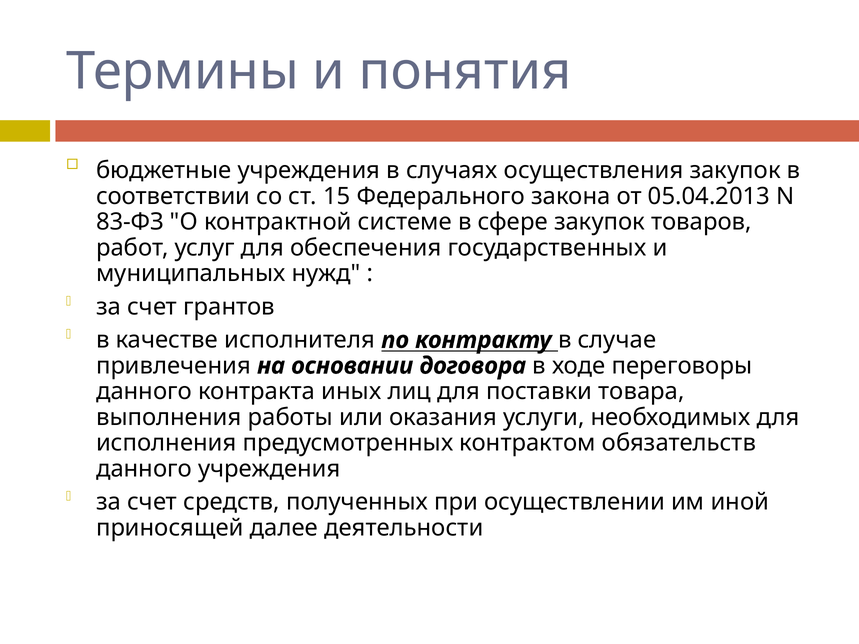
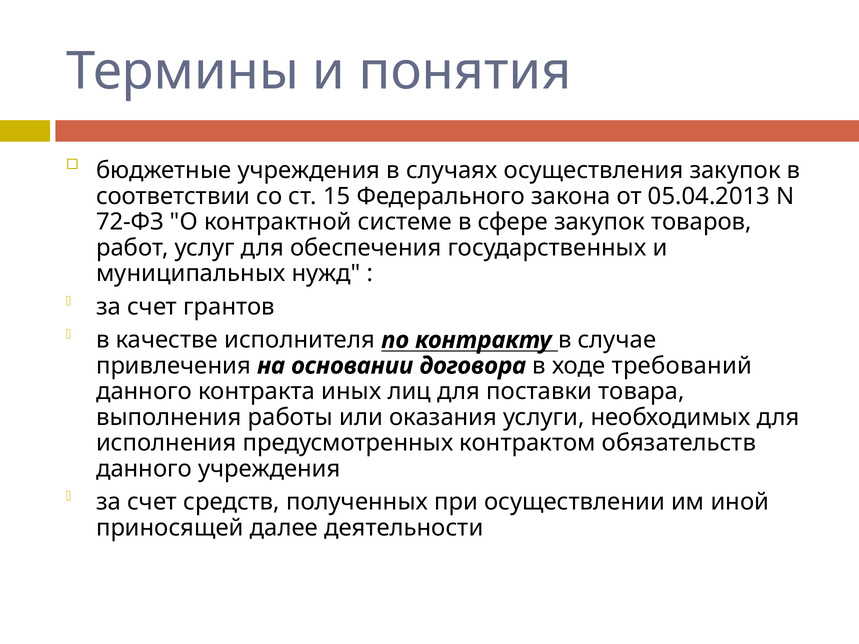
83-ФЗ: 83-ФЗ -> 72-ФЗ
переговоры: переговоры -> требований
